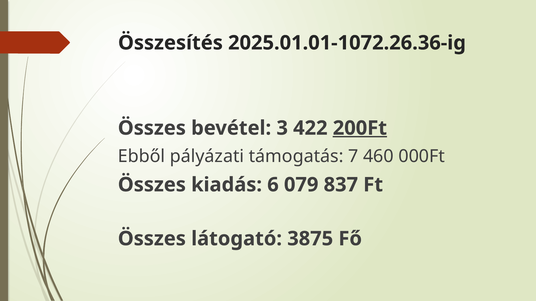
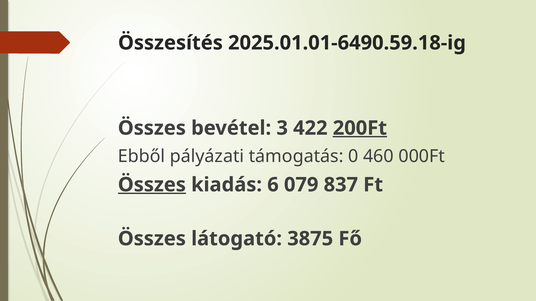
2025.01.01-1072.26.36-ig: 2025.01.01-1072.26.36-ig -> 2025.01.01-6490.59.18-ig
7: 7 -> 0
Összes at (152, 185) underline: none -> present
